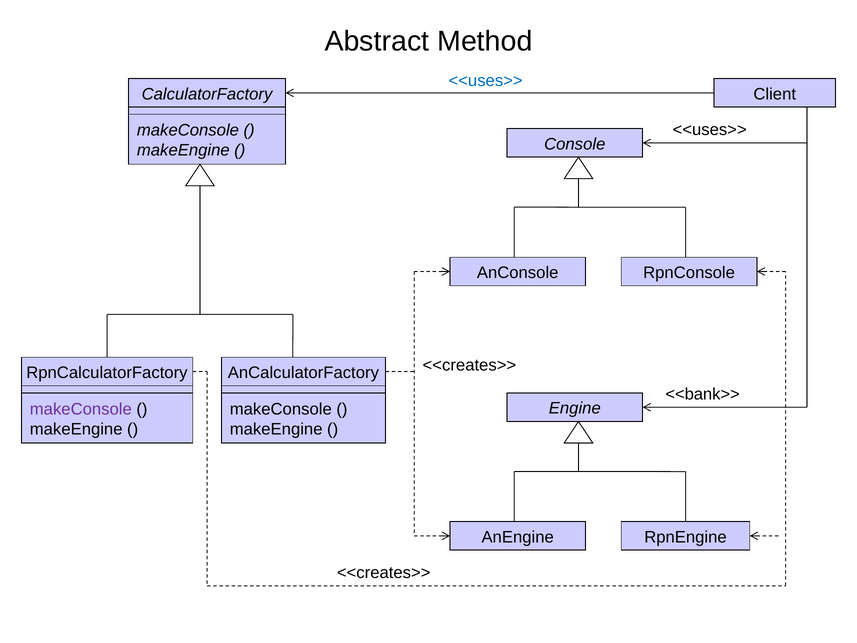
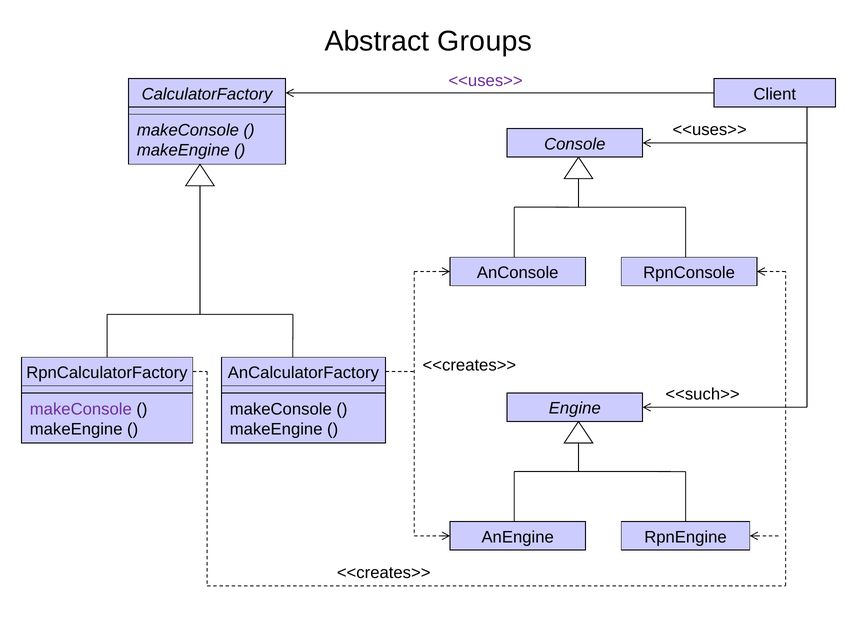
Method: Method -> Groups
<<uses>> at (486, 81) colour: blue -> purple
<<bank>>: <<bank>> -> <<such>>
